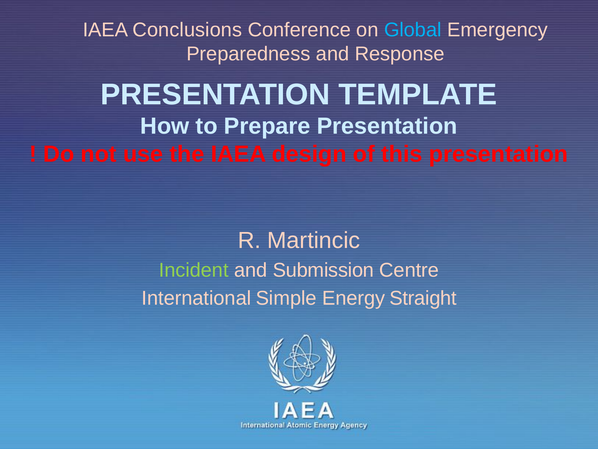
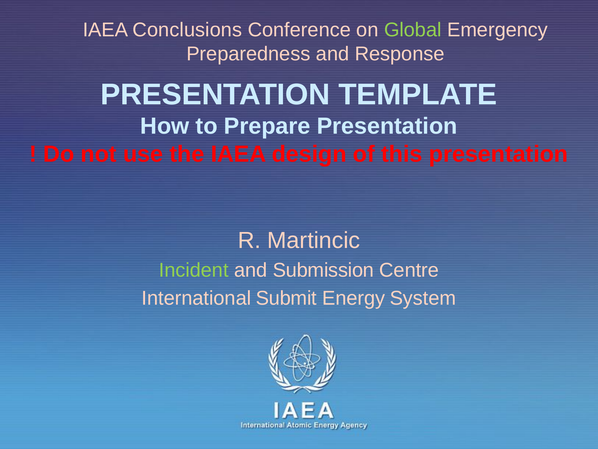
Global colour: light blue -> light green
Simple: Simple -> Submit
Straight: Straight -> System
